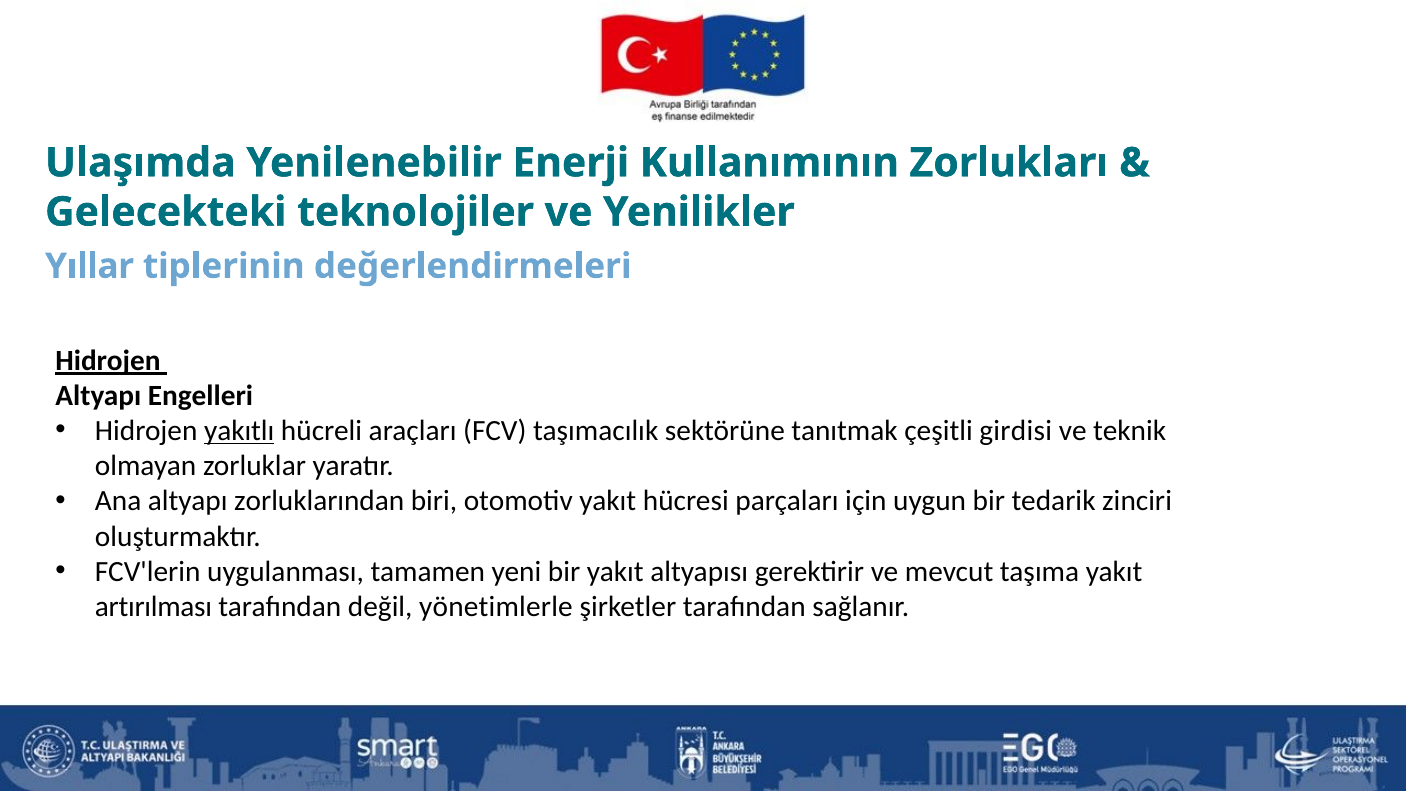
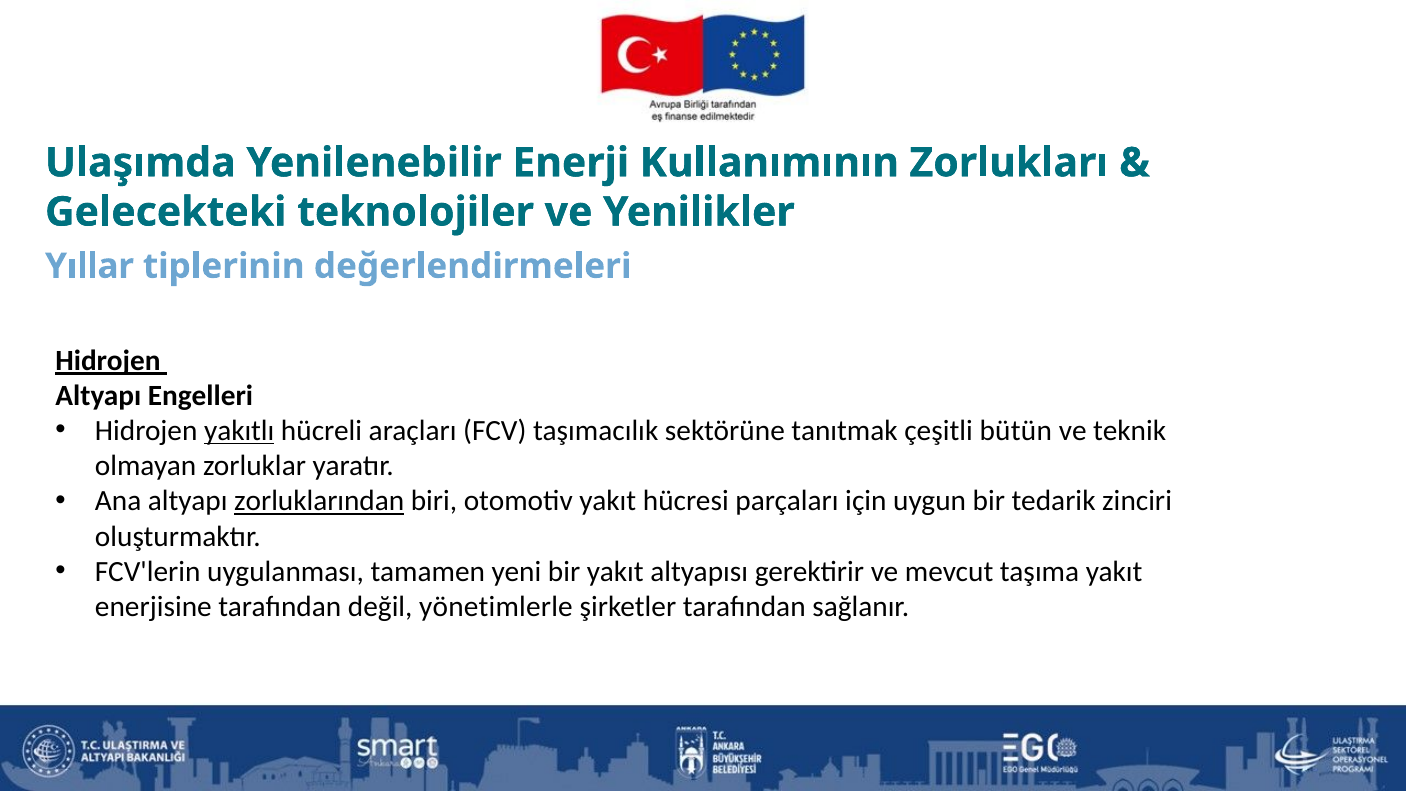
girdisi: girdisi -> bütün
zorluklarından underline: none -> present
artırılması: artırılması -> enerjisine
